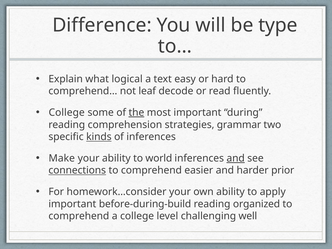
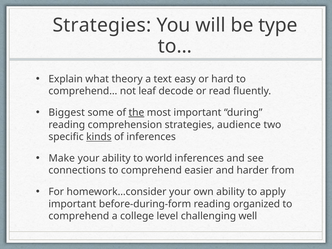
Difference at (102, 25): Difference -> Strategies
logical: logical -> theory
College at (67, 112): College -> Biggest
grammar: grammar -> audience
and at (236, 158) underline: present -> none
connections underline: present -> none
prior: prior -> from
before-during-build: before-during-build -> before-during-form
